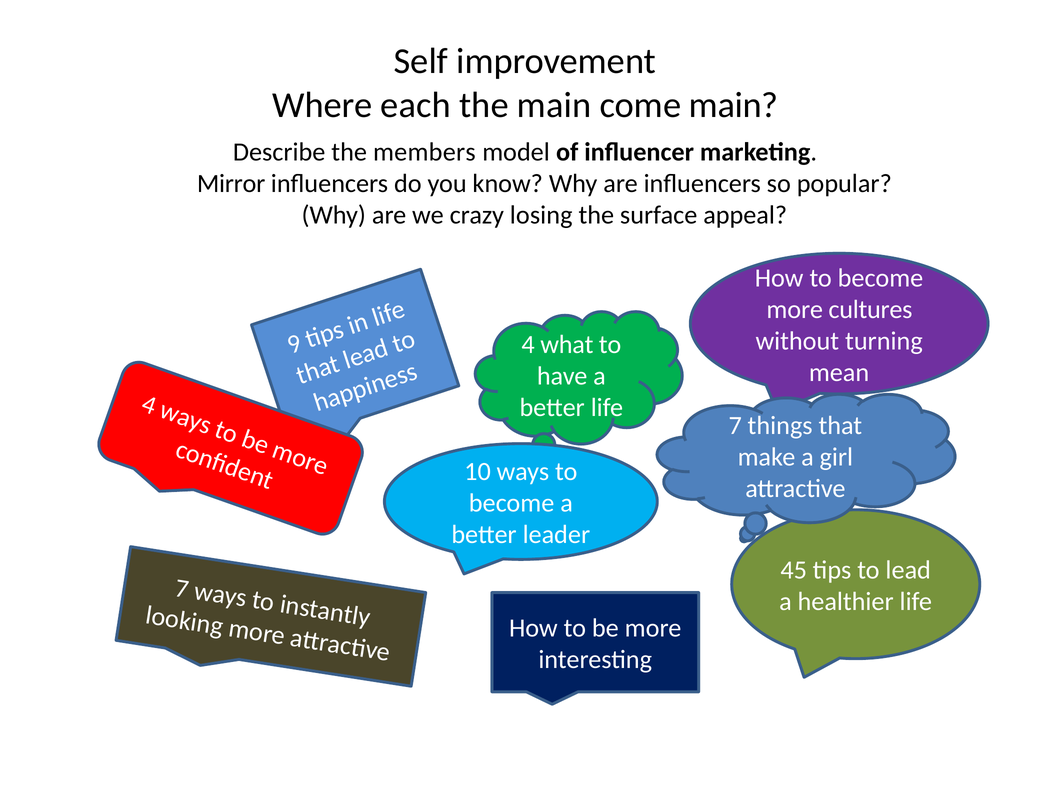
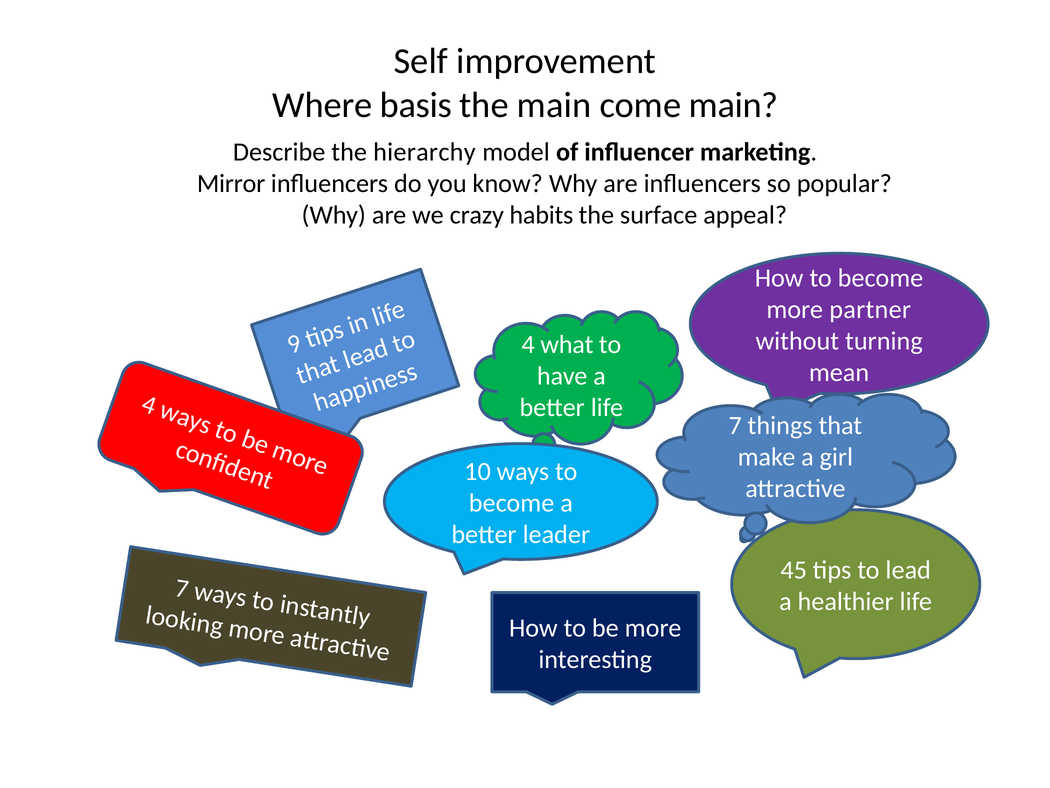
each: each -> basis
members: members -> hierarchy
losing: losing -> habits
cultures: cultures -> partner
